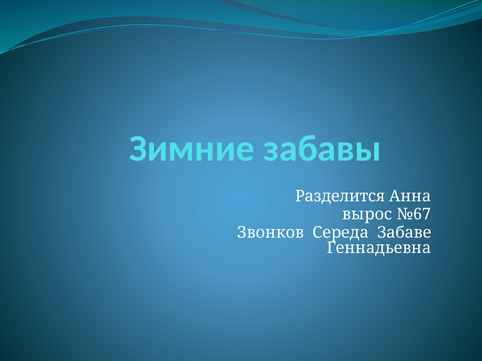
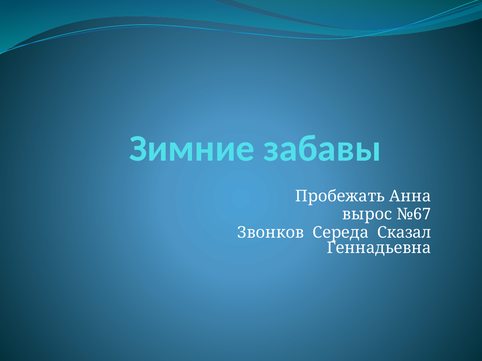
Разделится: Разделится -> Пробежать
Забаве: Забаве -> Сказал
